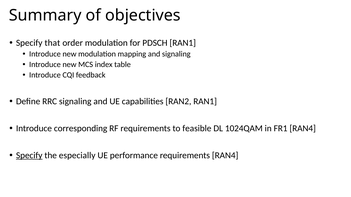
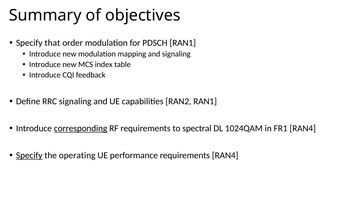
corresponding underline: none -> present
feasible: feasible -> spectral
especially: especially -> operating
